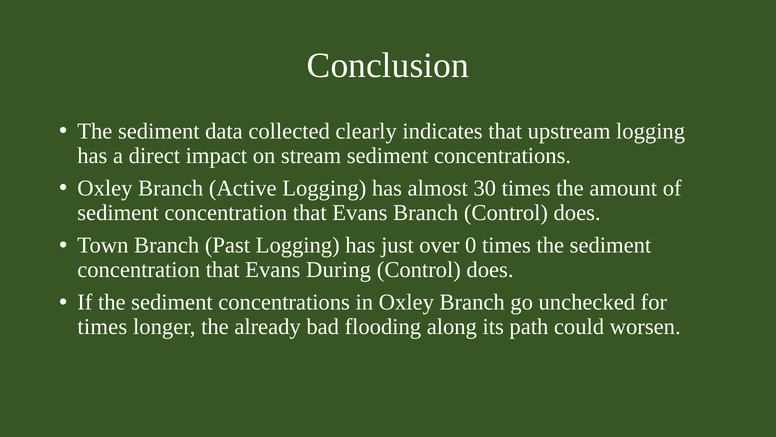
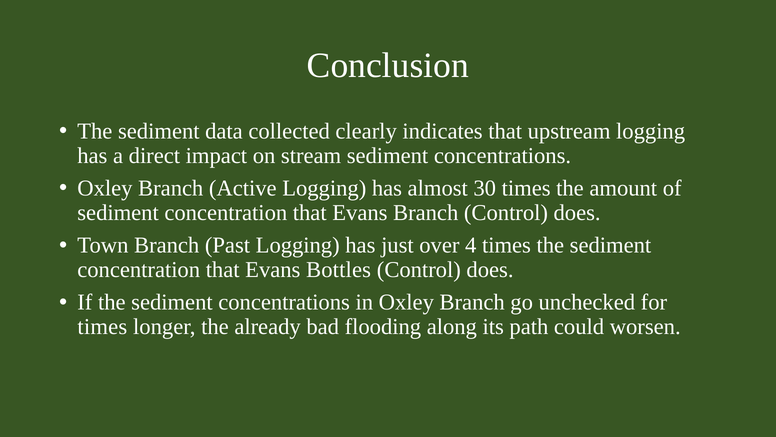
0: 0 -> 4
During: During -> Bottles
